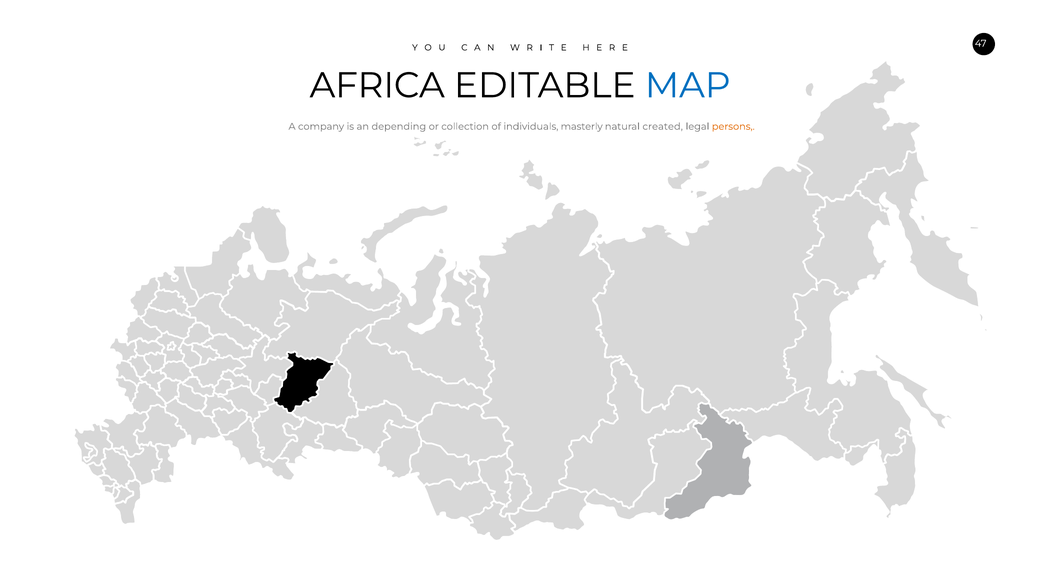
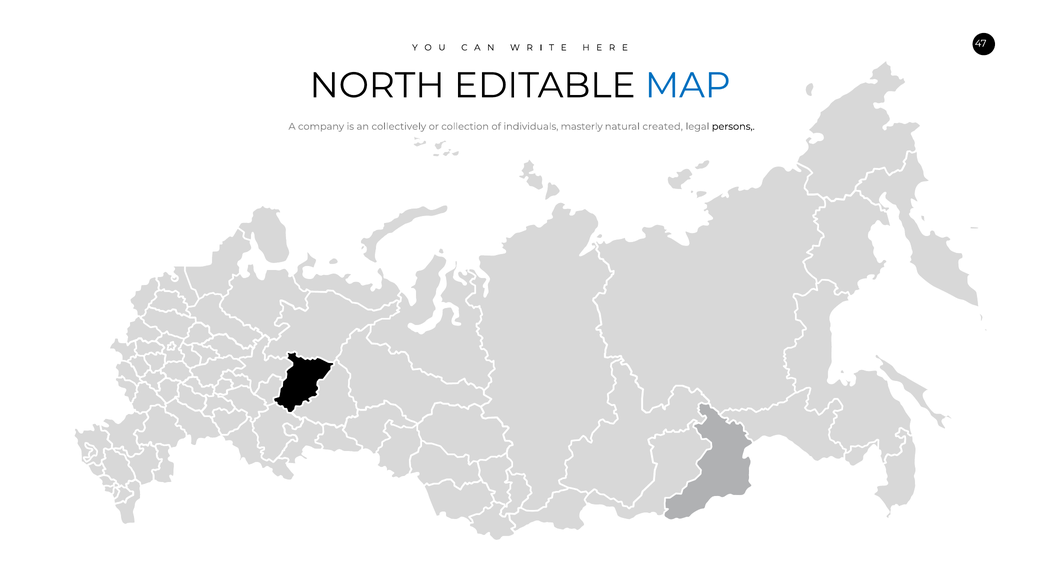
AFRICA: AFRICA -> NORTH
depending: depending -> collectively
persons colour: orange -> black
